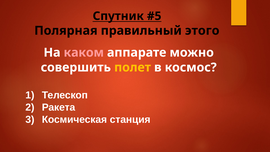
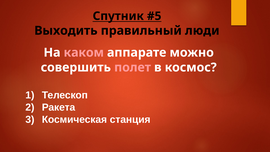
Полярная: Полярная -> Выходить
этого: этого -> люди
полет colour: yellow -> pink
